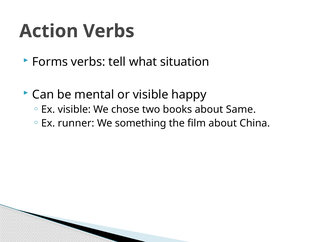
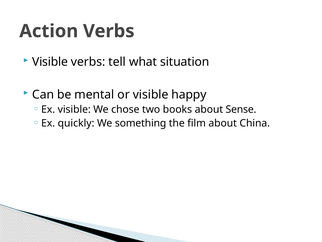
Forms at (50, 62): Forms -> Visible
Same: Same -> Sense
runner: runner -> quickly
